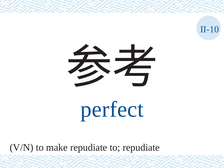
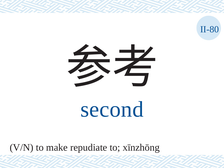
II-10: II-10 -> II-80
perfect: perfect -> second
to repudiate: repudiate -> xīnzhōng
